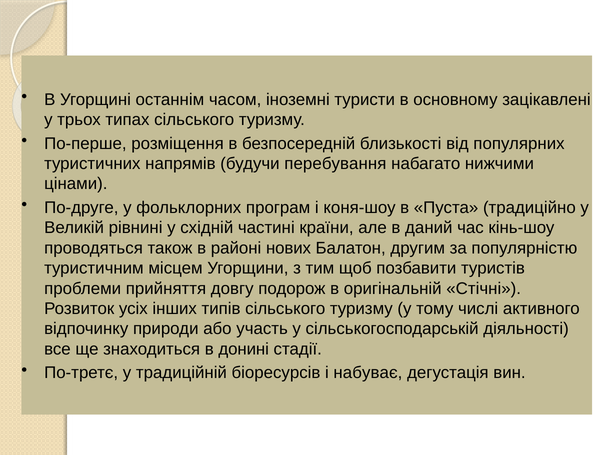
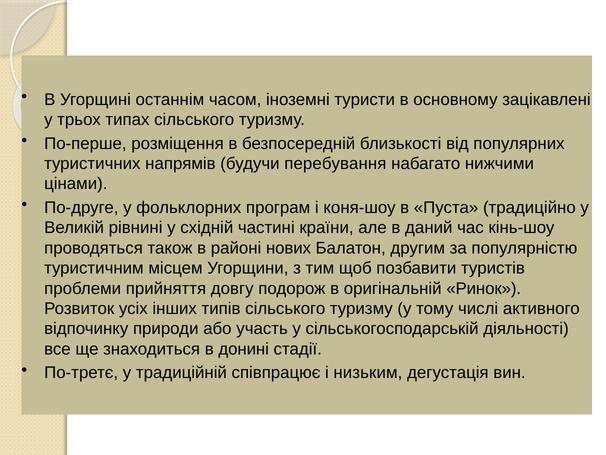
Стічні: Стічні -> Ринок
біоресурсів: біоресурсів -> співпрацює
набуває: набуває -> низьким
